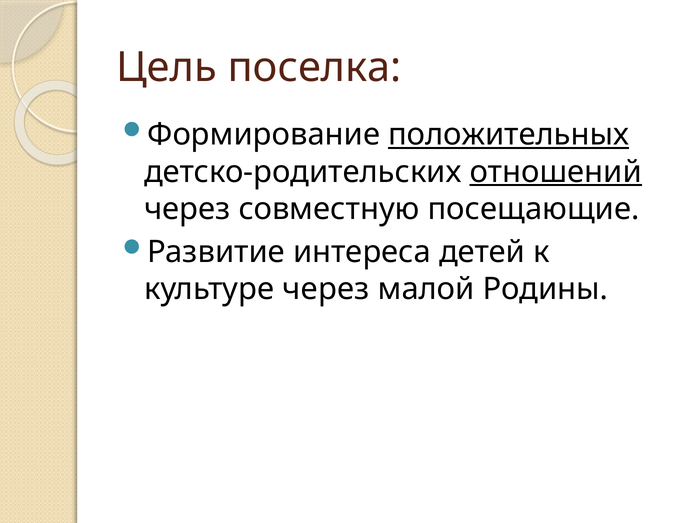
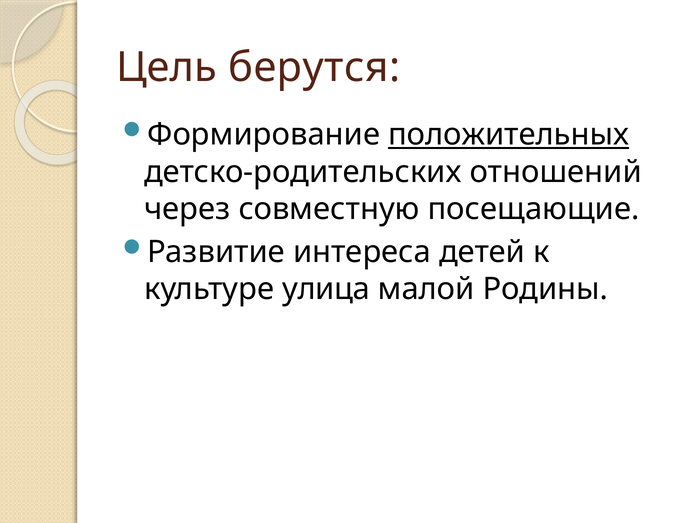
поселка: поселка -> берутся
отношений underline: present -> none
культуре через: через -> улица
